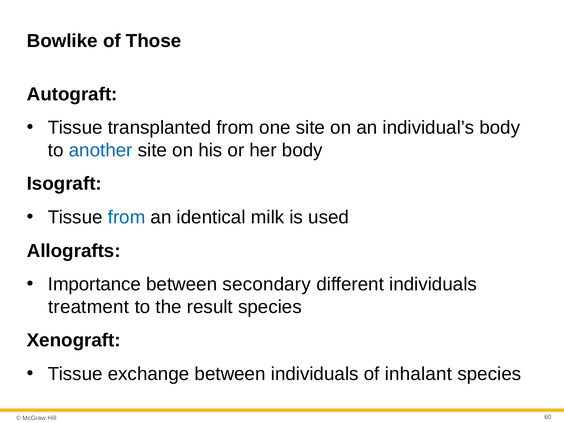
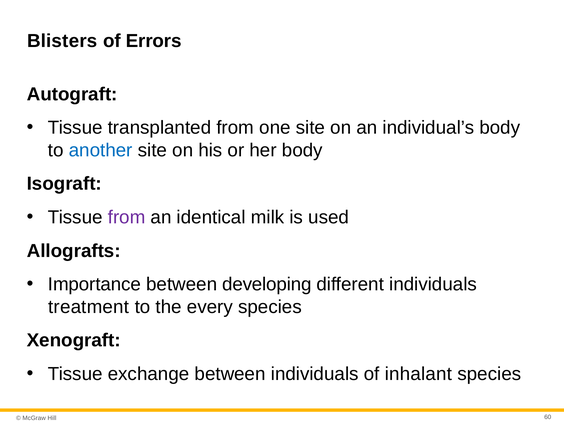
Bowlike: Bowlike -> Blisters
Those: Those -> Errors
from at (127, 217) colour: blue -> purple
secondary: secondary -> developing
result: result -> every
